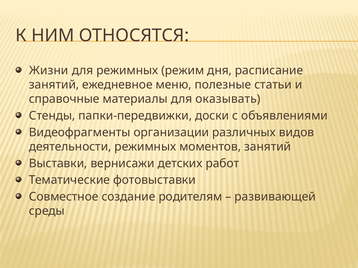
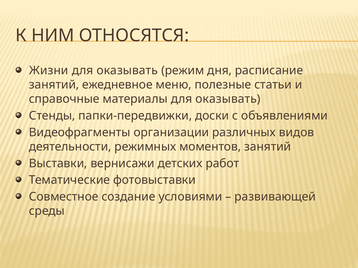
режимных at (127, 71): режимных -> оказывать
родителям: родителям -> условиями
